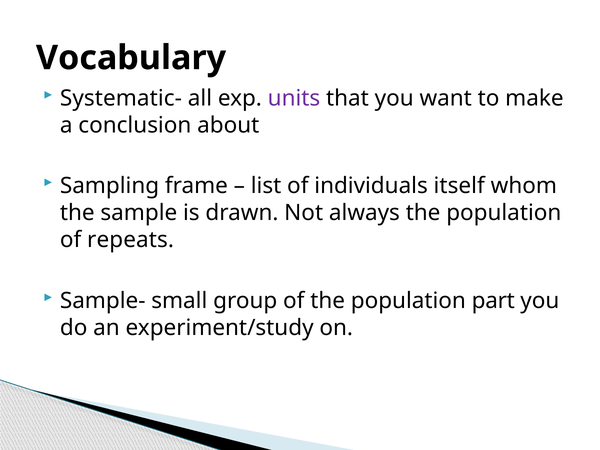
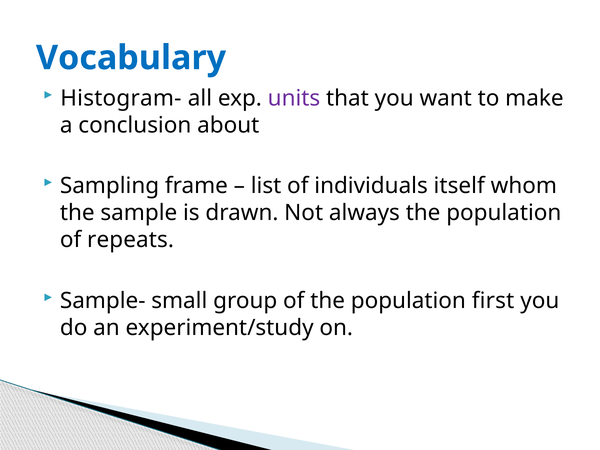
Vocabulary colour: black -> blue
Systematic-: Systematic- -> Histogram-
part: part -> first
